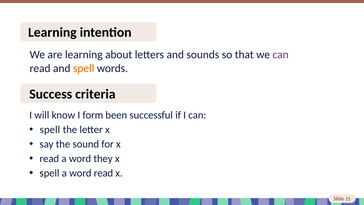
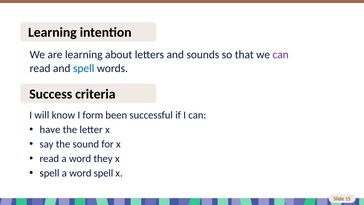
spell at (84, 68) colour: orange -> blue
spell at (50, 129): spell -> have
word read: read -> spell
